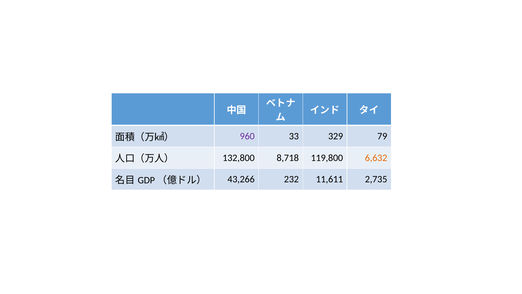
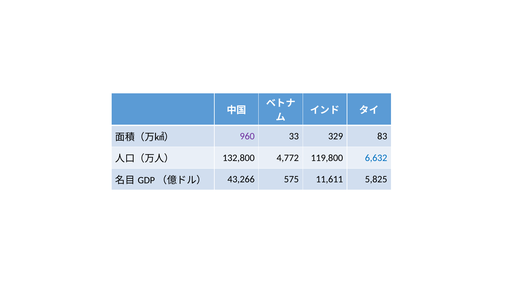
79: 79 -> 83
8,718: 8,718 -> 4,772
6,632 colour: orange -> blue
232: 232 -> 575
2,735: 2,735 -> 5,825
